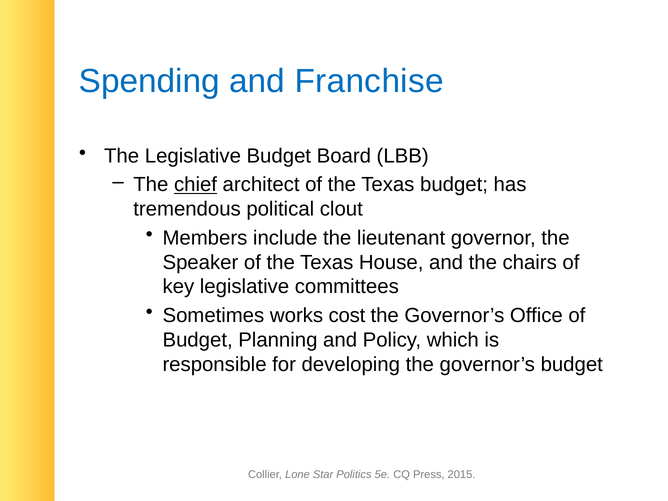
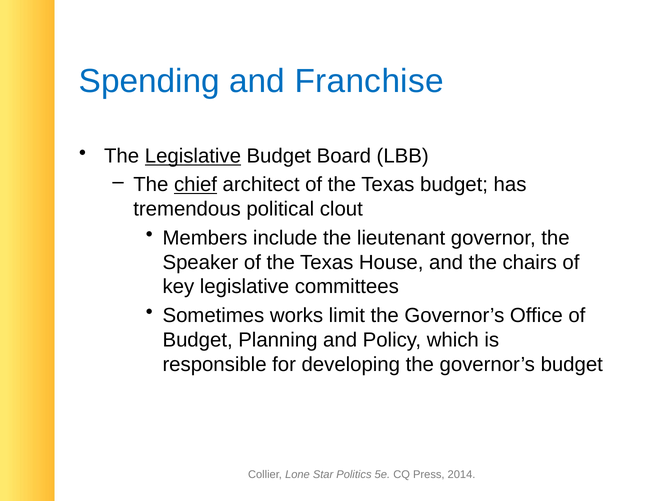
Legislative at (193, 156) underline: none -> present
cost: cost -> limit
2015: 2015 -> 2014
